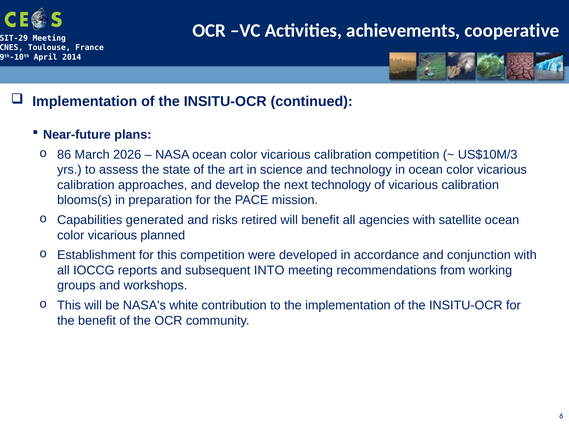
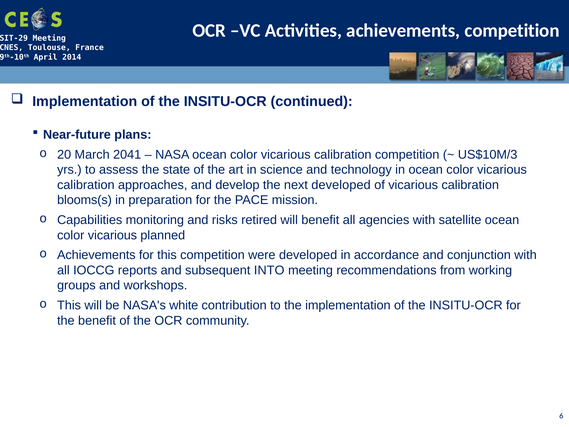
achievements cooperative: cooperative -> competition
86: 86 -> 20
2026: 2026 -> 2041
next technology: technology -> developed
generated: generated -> monitoring
Establishment at (96, 255): Establishment -> Achievements
